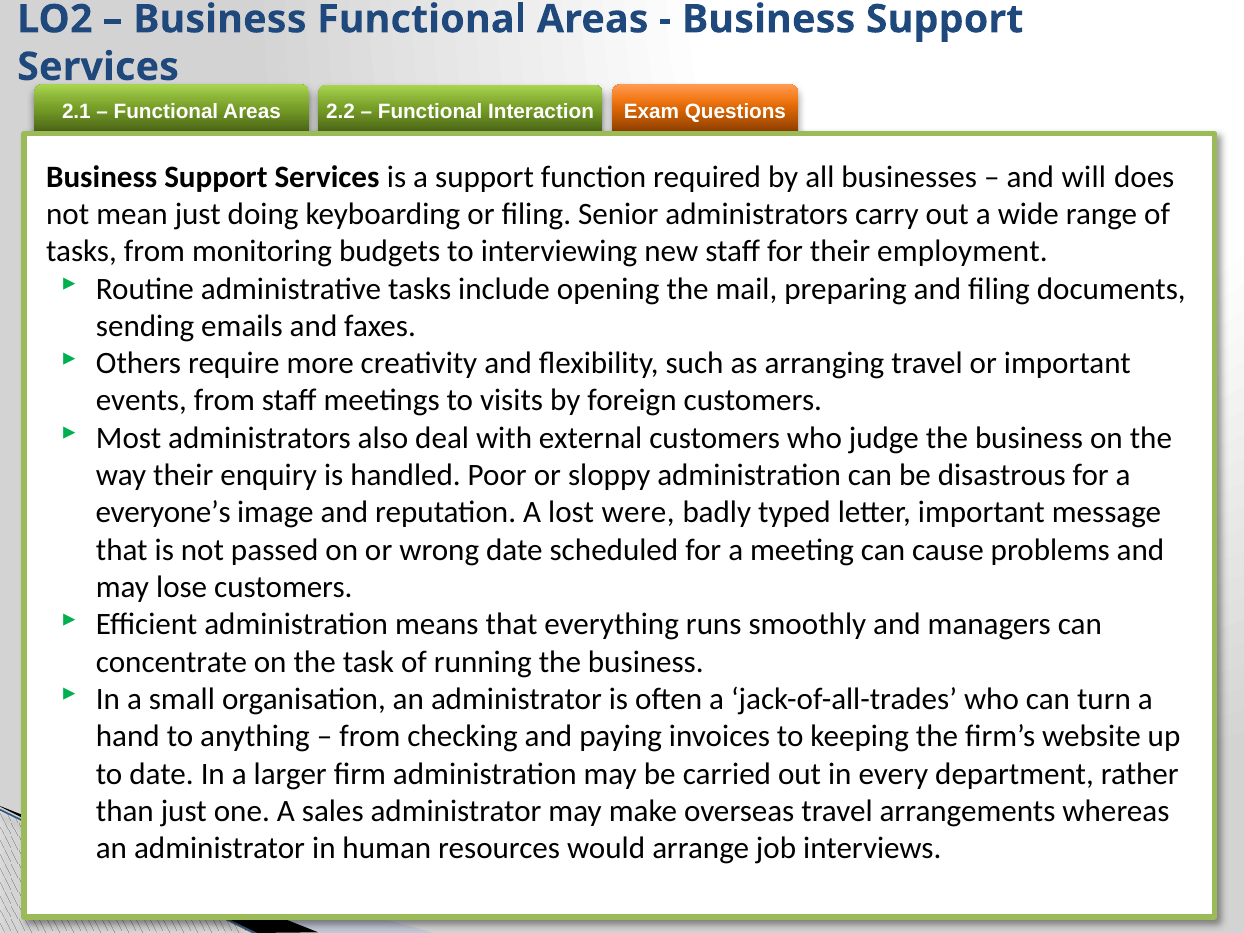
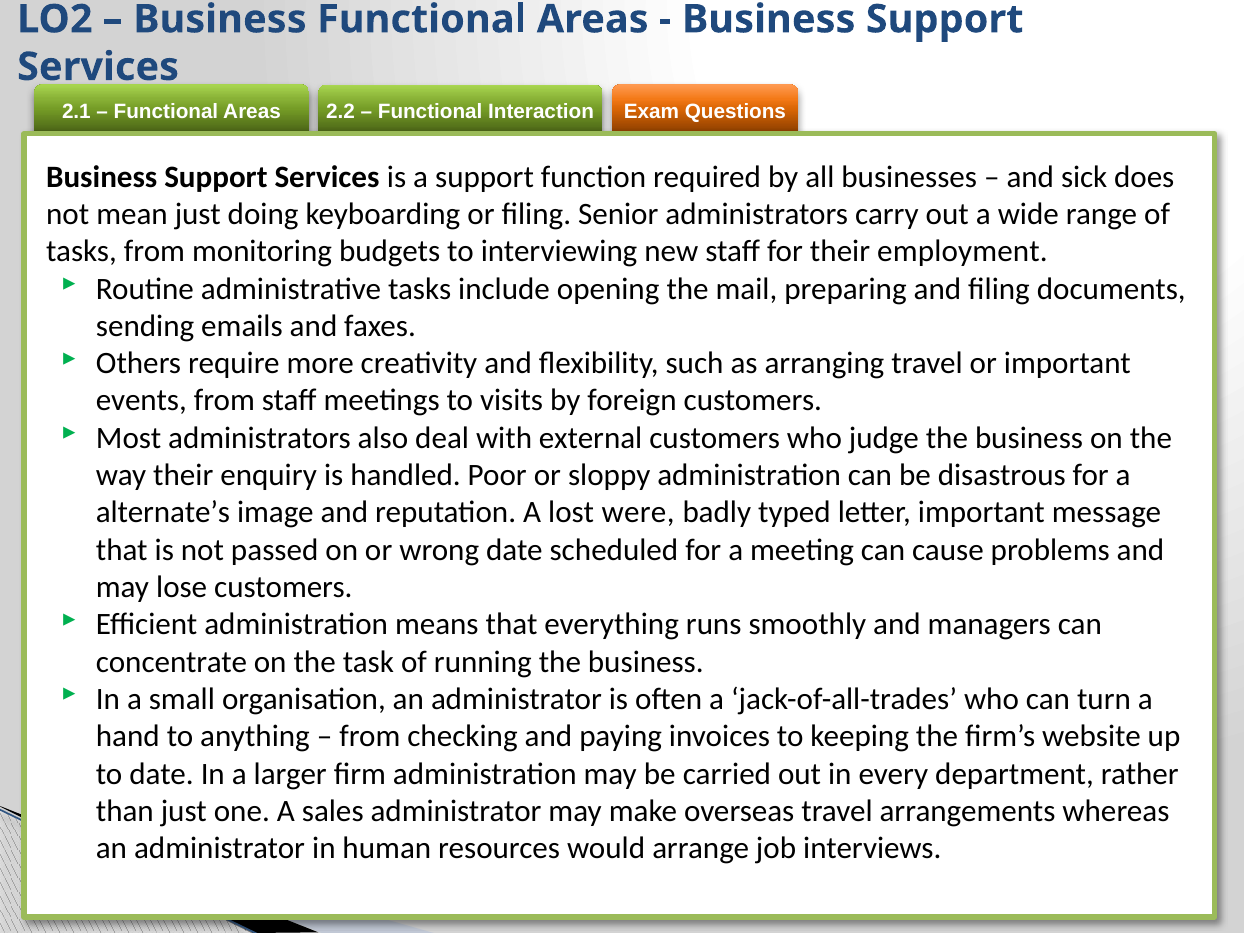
will: will -> sick
everyone’s: everyone’s -> alternate’s
